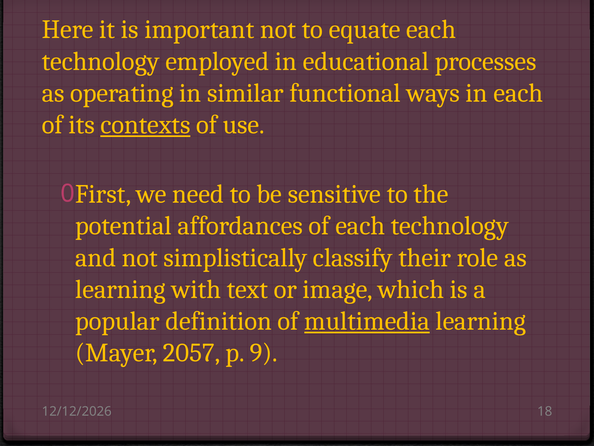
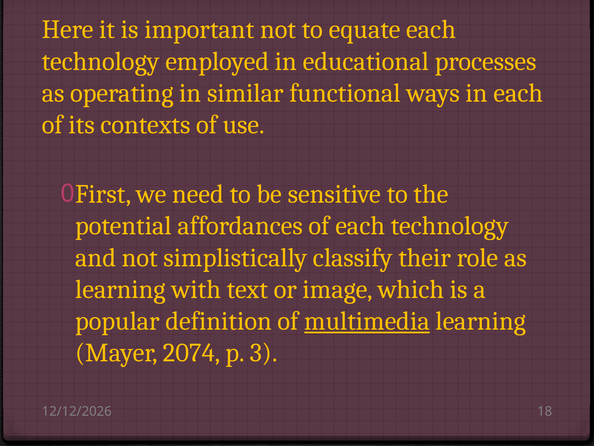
contexts underline: present -> none
2057: 2057 -> 2074
9: 9 -> 3
